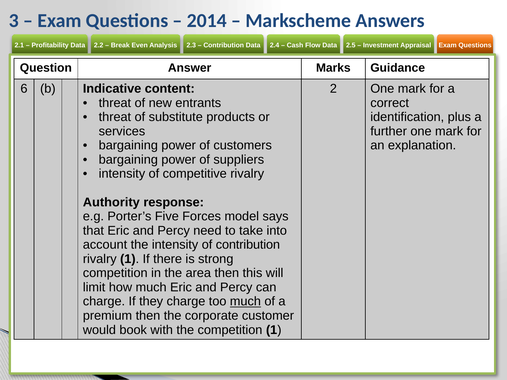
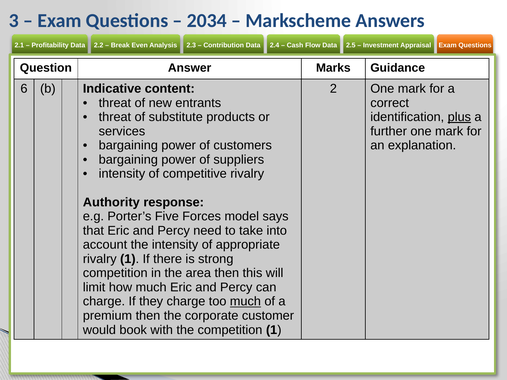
2014: 2014 -> 2034
plus underline: none -> present
of contribution: contribution -> appropriate
